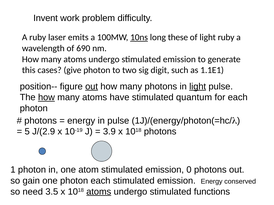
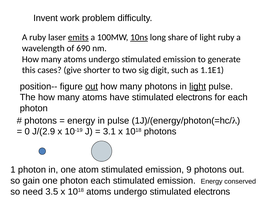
emits underline: none -> present
these: these -> share
give photon: photon -> shorter
how at (46, 98) underline: present -> none
have stimulated quantum: quantum -> electrons
5: 5 -> 0
3.9: 3.9 -> 3.1
0: 0 -> 9
atoms at (99, 192) underline: present -> none
undergo stimulated functions: functions -> electrons
